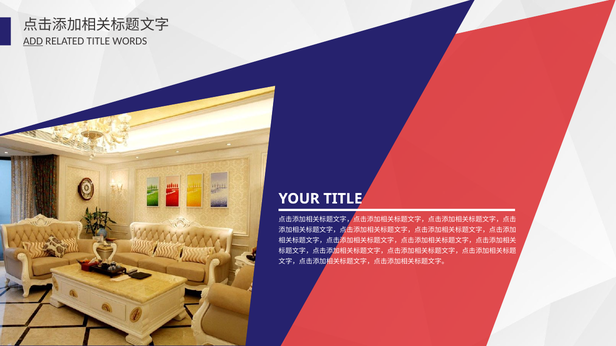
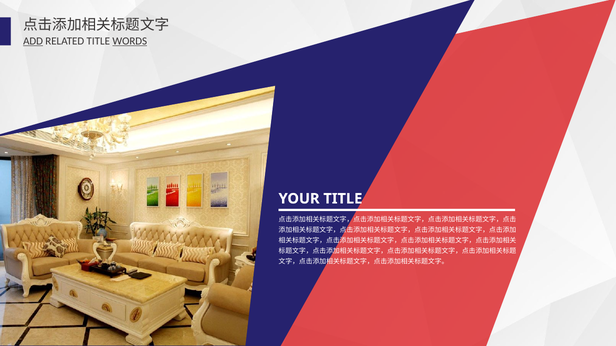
WORDS underline: none -> present
